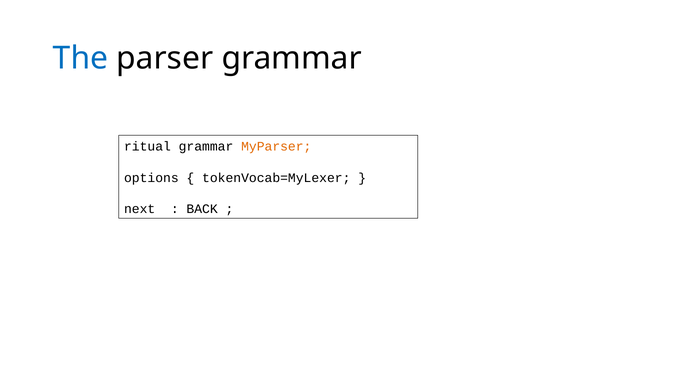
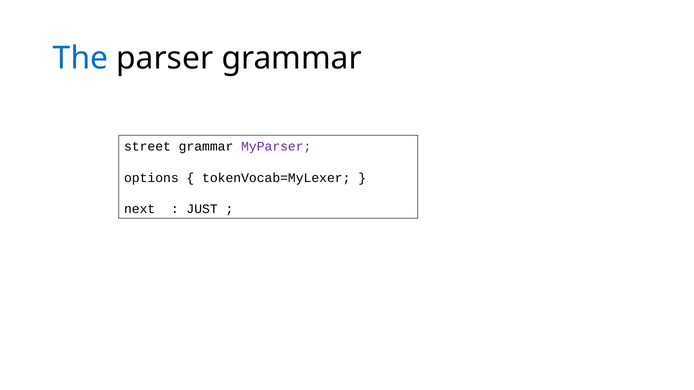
ritual: ritual -> street
MyParser colour: orange -> purple
BACK: BACK -> JUST
